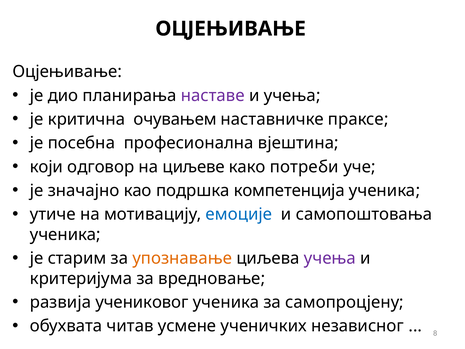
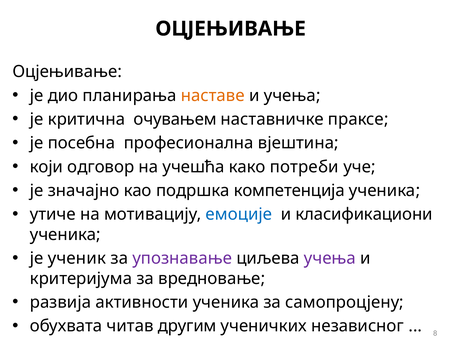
наставе colour: purple -> orange
циљеве: циљеве -> учешћа
самопоштовања: самопоштовања -> класификациони
старим: старим -> ученик
упознавање colour: orange -> purple
учениковог: учениковог -> активности
усмене: усмене -> другим
